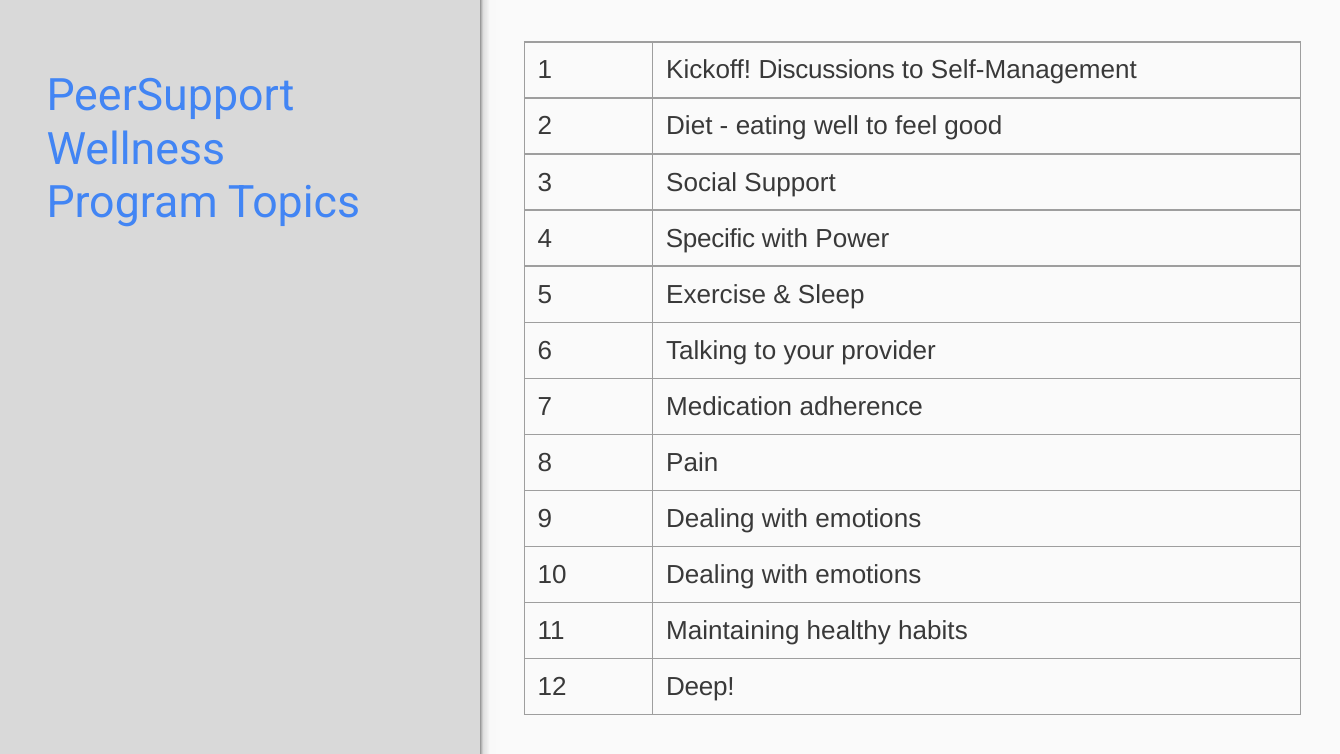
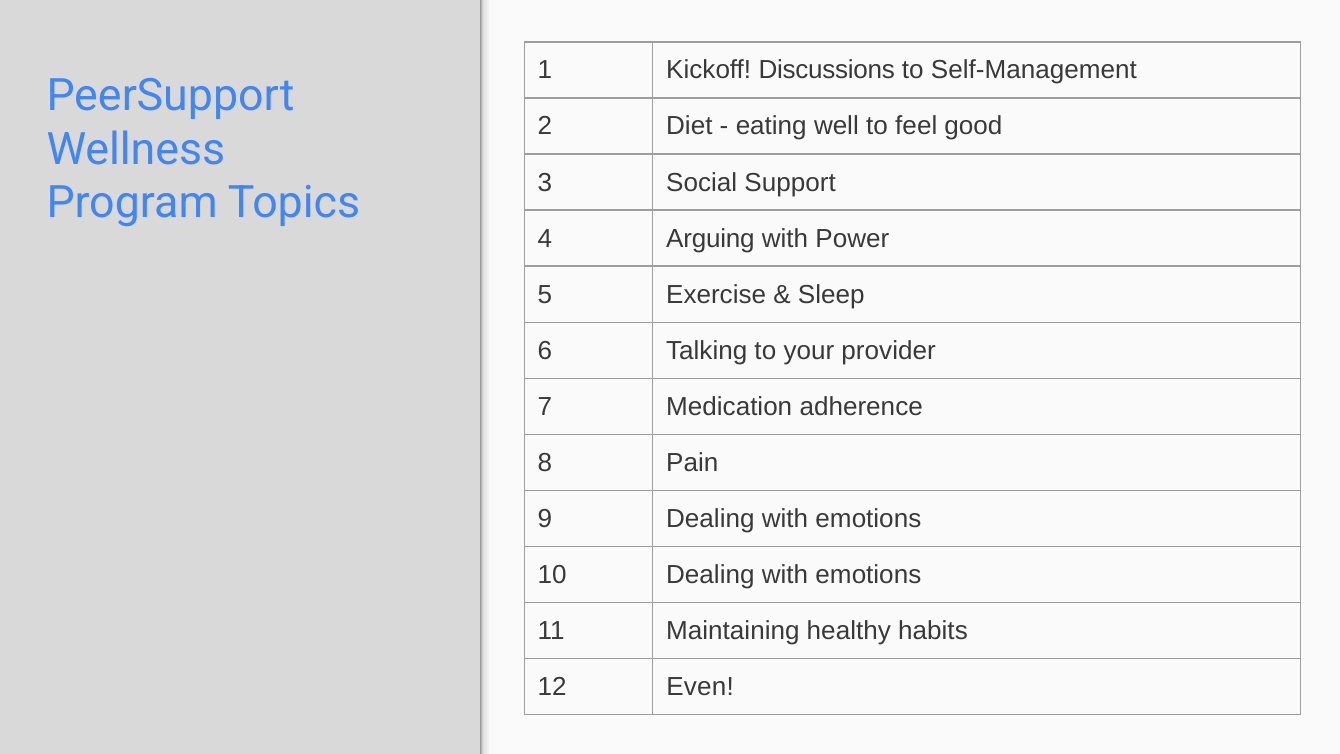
Specific: Specific -> Arguing
Deep: Deep -> Even
